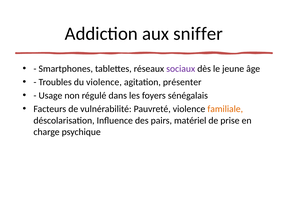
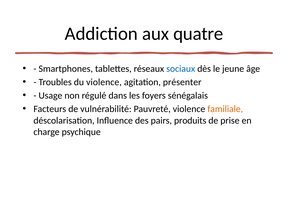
sniffer: sniffer -> quatre
sociaux colour: purple -> blue
matériel: matériel -> produits
